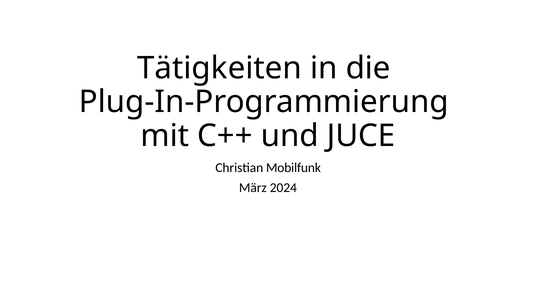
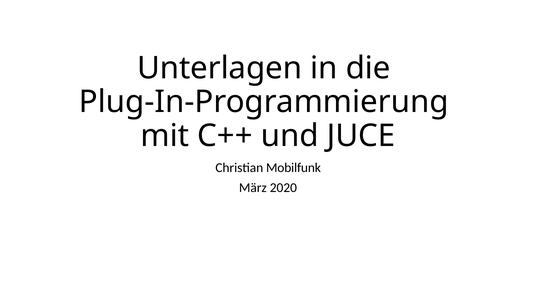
Tätigkeiten: Tätigkeiten -> Unterlagen
2024: 2024 -> 2020
